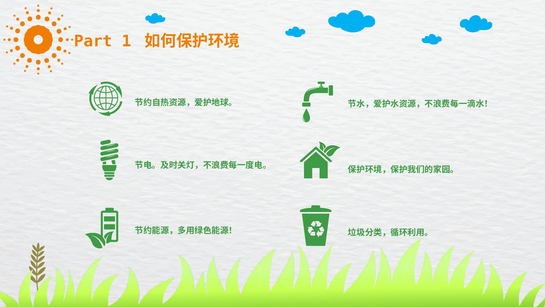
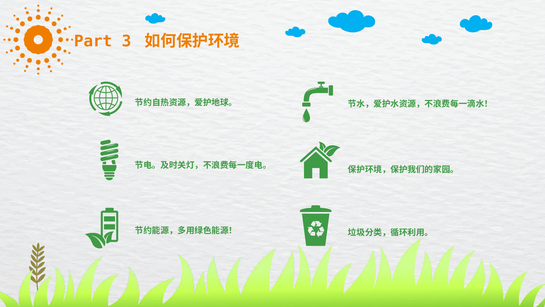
1: 1 -> 3
